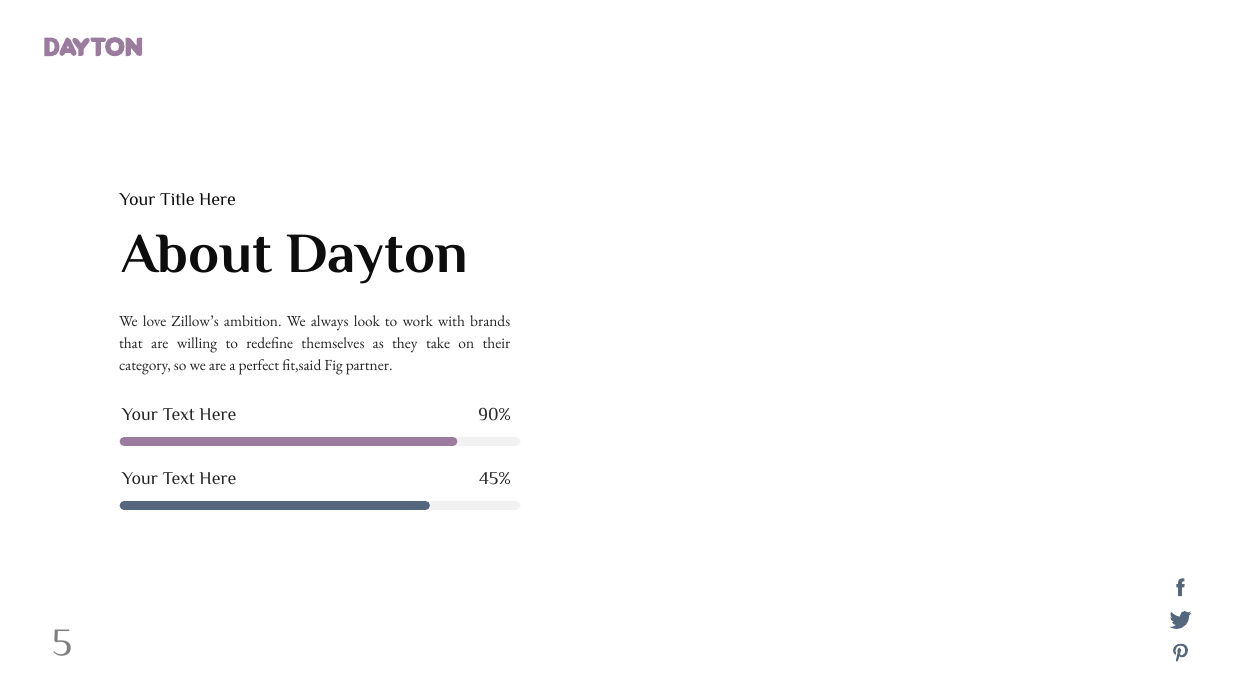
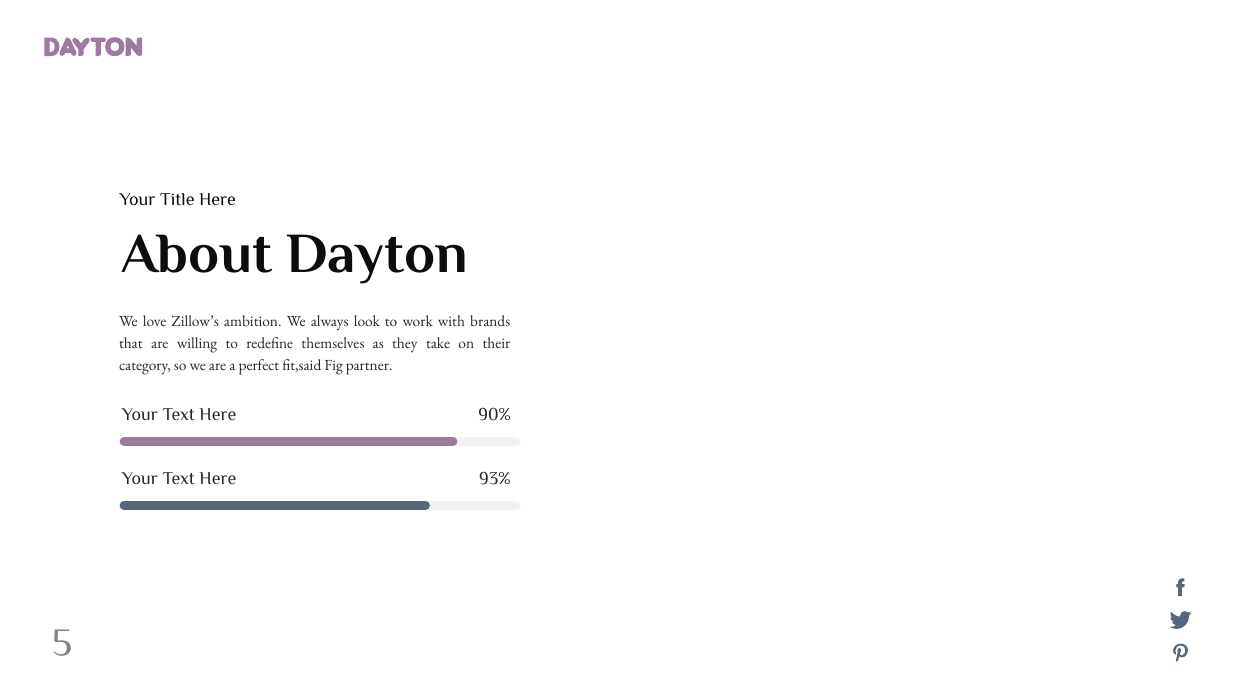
45%: 45% -> 93%
